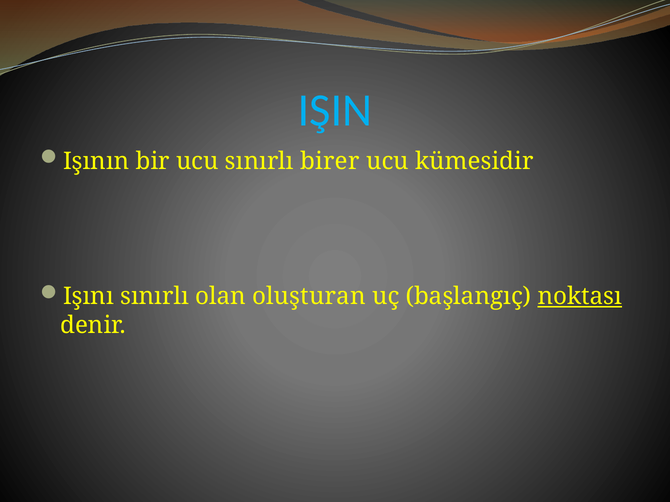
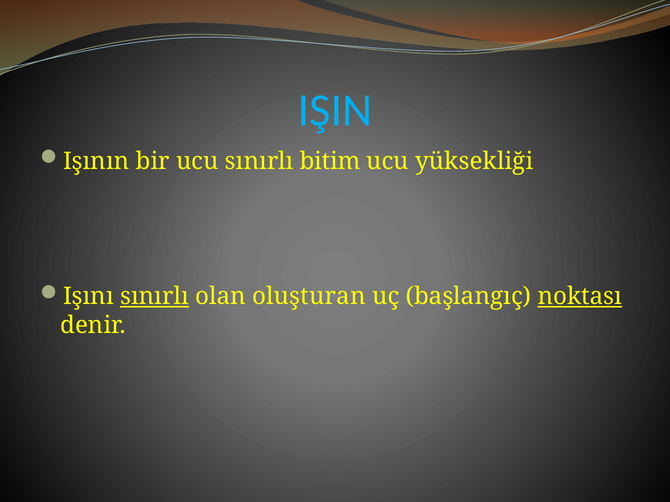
birer: birer -> bitim
kümesidir: kümesidir -> yüksekliği
sınırlı at (154, 297) underline: none -> present
